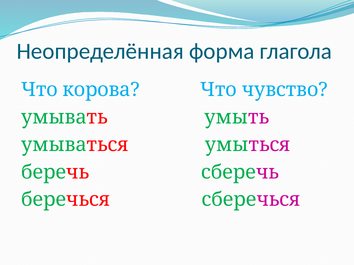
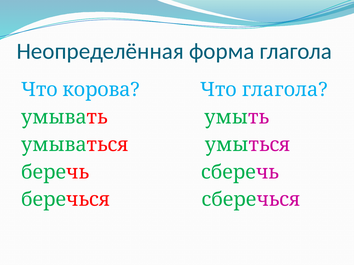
Что чувство: чувство -> глагола
